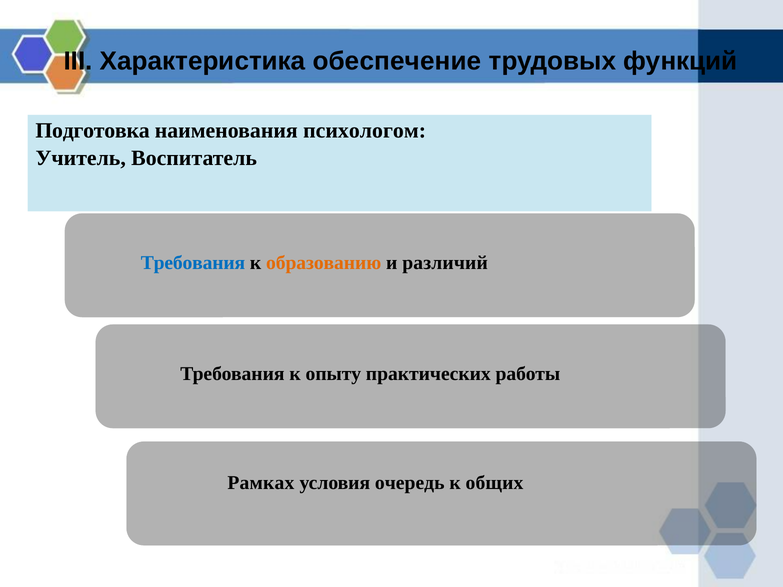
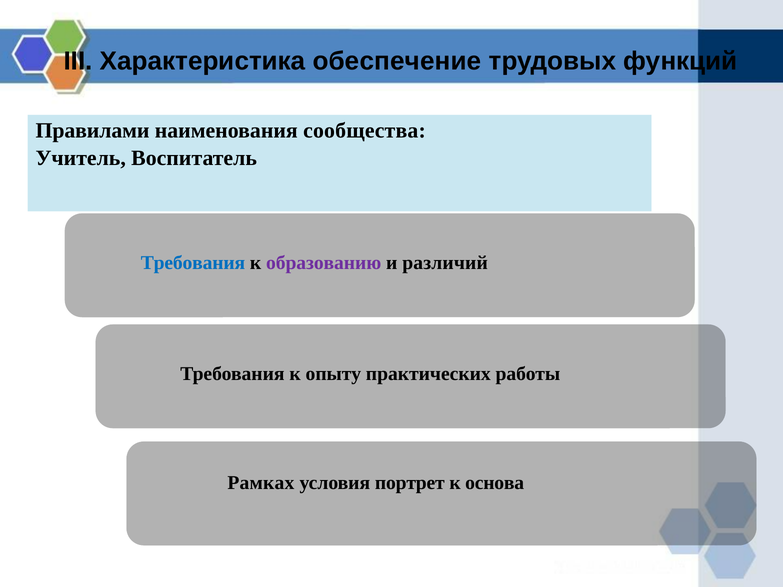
Подготовка: Подготовка -> Правилами
психологом: психологом -> сообщества
образованию colour: orange -> purple
очередь: очередь -> портрет
общих: общих -> основа
